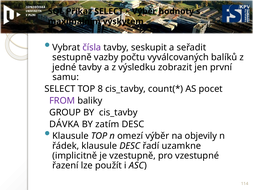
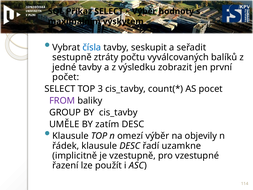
čísla colour: purple -> blue
vazby: vazby -> ztráty
samu: samu -> počet
8: 8 -> 3
DÁVKA: DÁVKA -> UMĚLE
